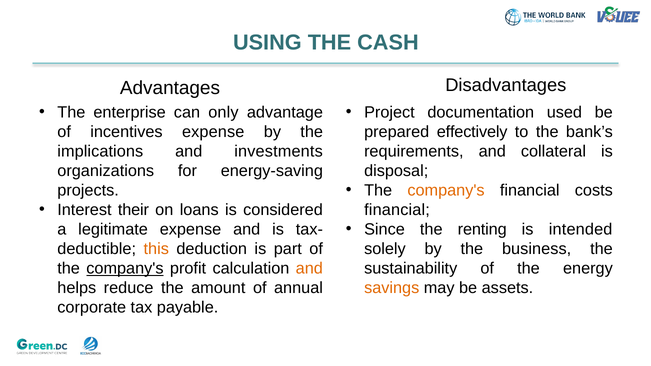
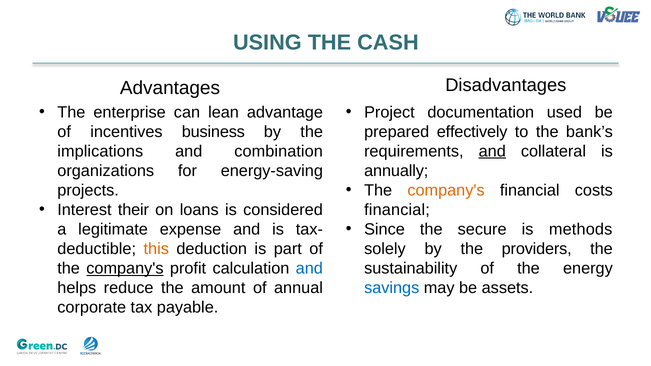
only: only -> lean
incentives expense: expense -> business
investments: investments -> combination
and at (492, 151) underline: none -> present
disposal: disposal -> annually
renting: renting -> secure
intended: intended -> methods
business: business -> providers
and at (309, 268) colour: orange -> blue
savings colour: orange -> blue
